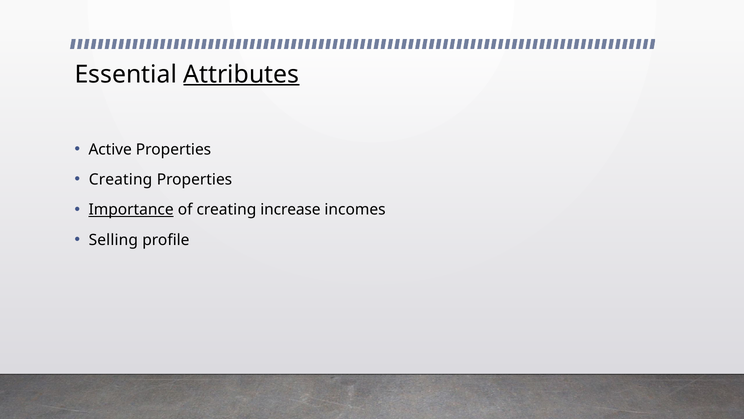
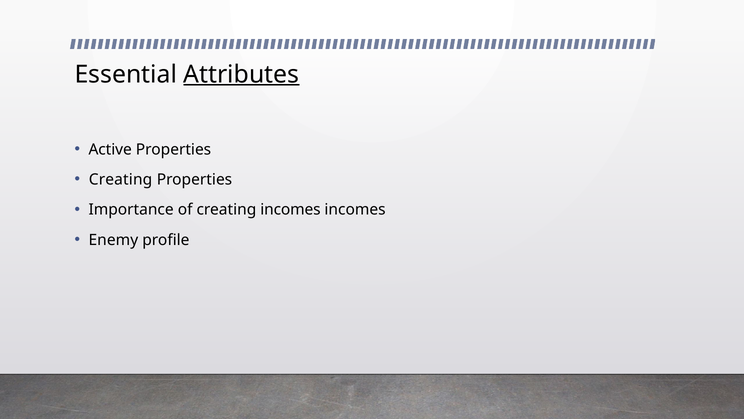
Importance underline: present -> none
creating increase: increase -> incomes
Selling: Selling -> Enemy
